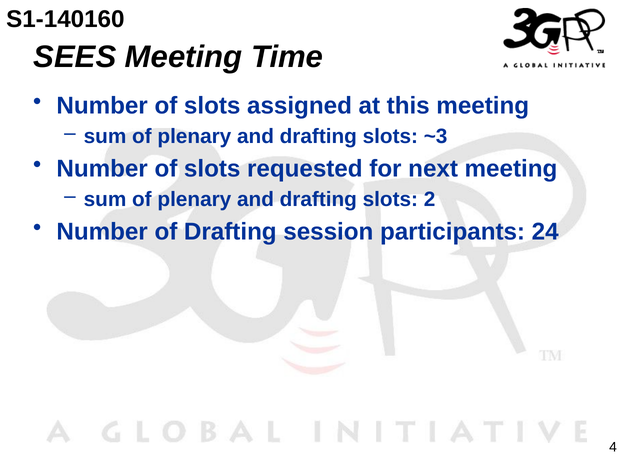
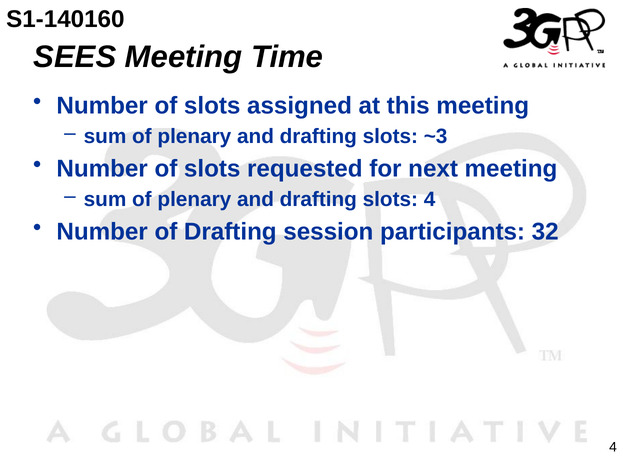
slots 2: 2 -> 4
24: 24 -> 32
